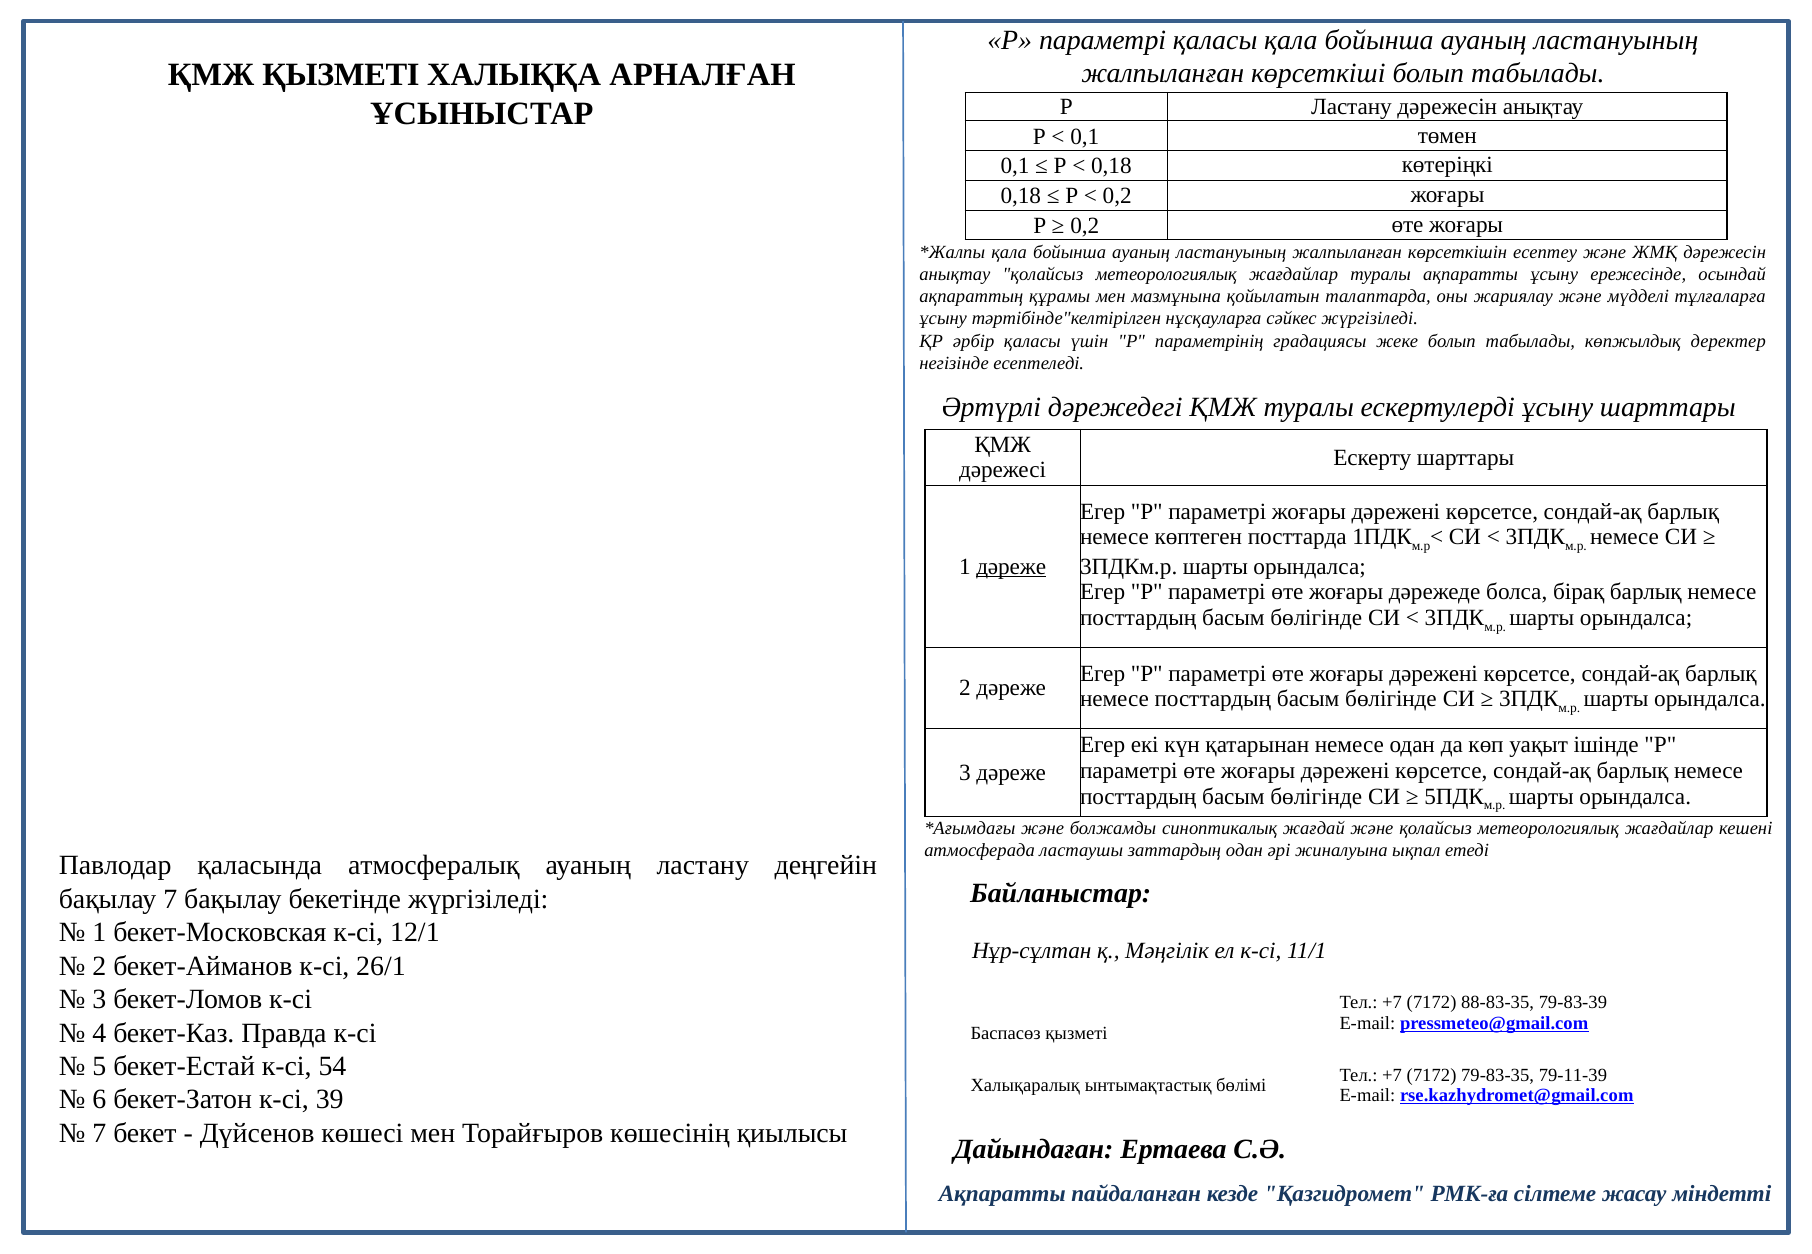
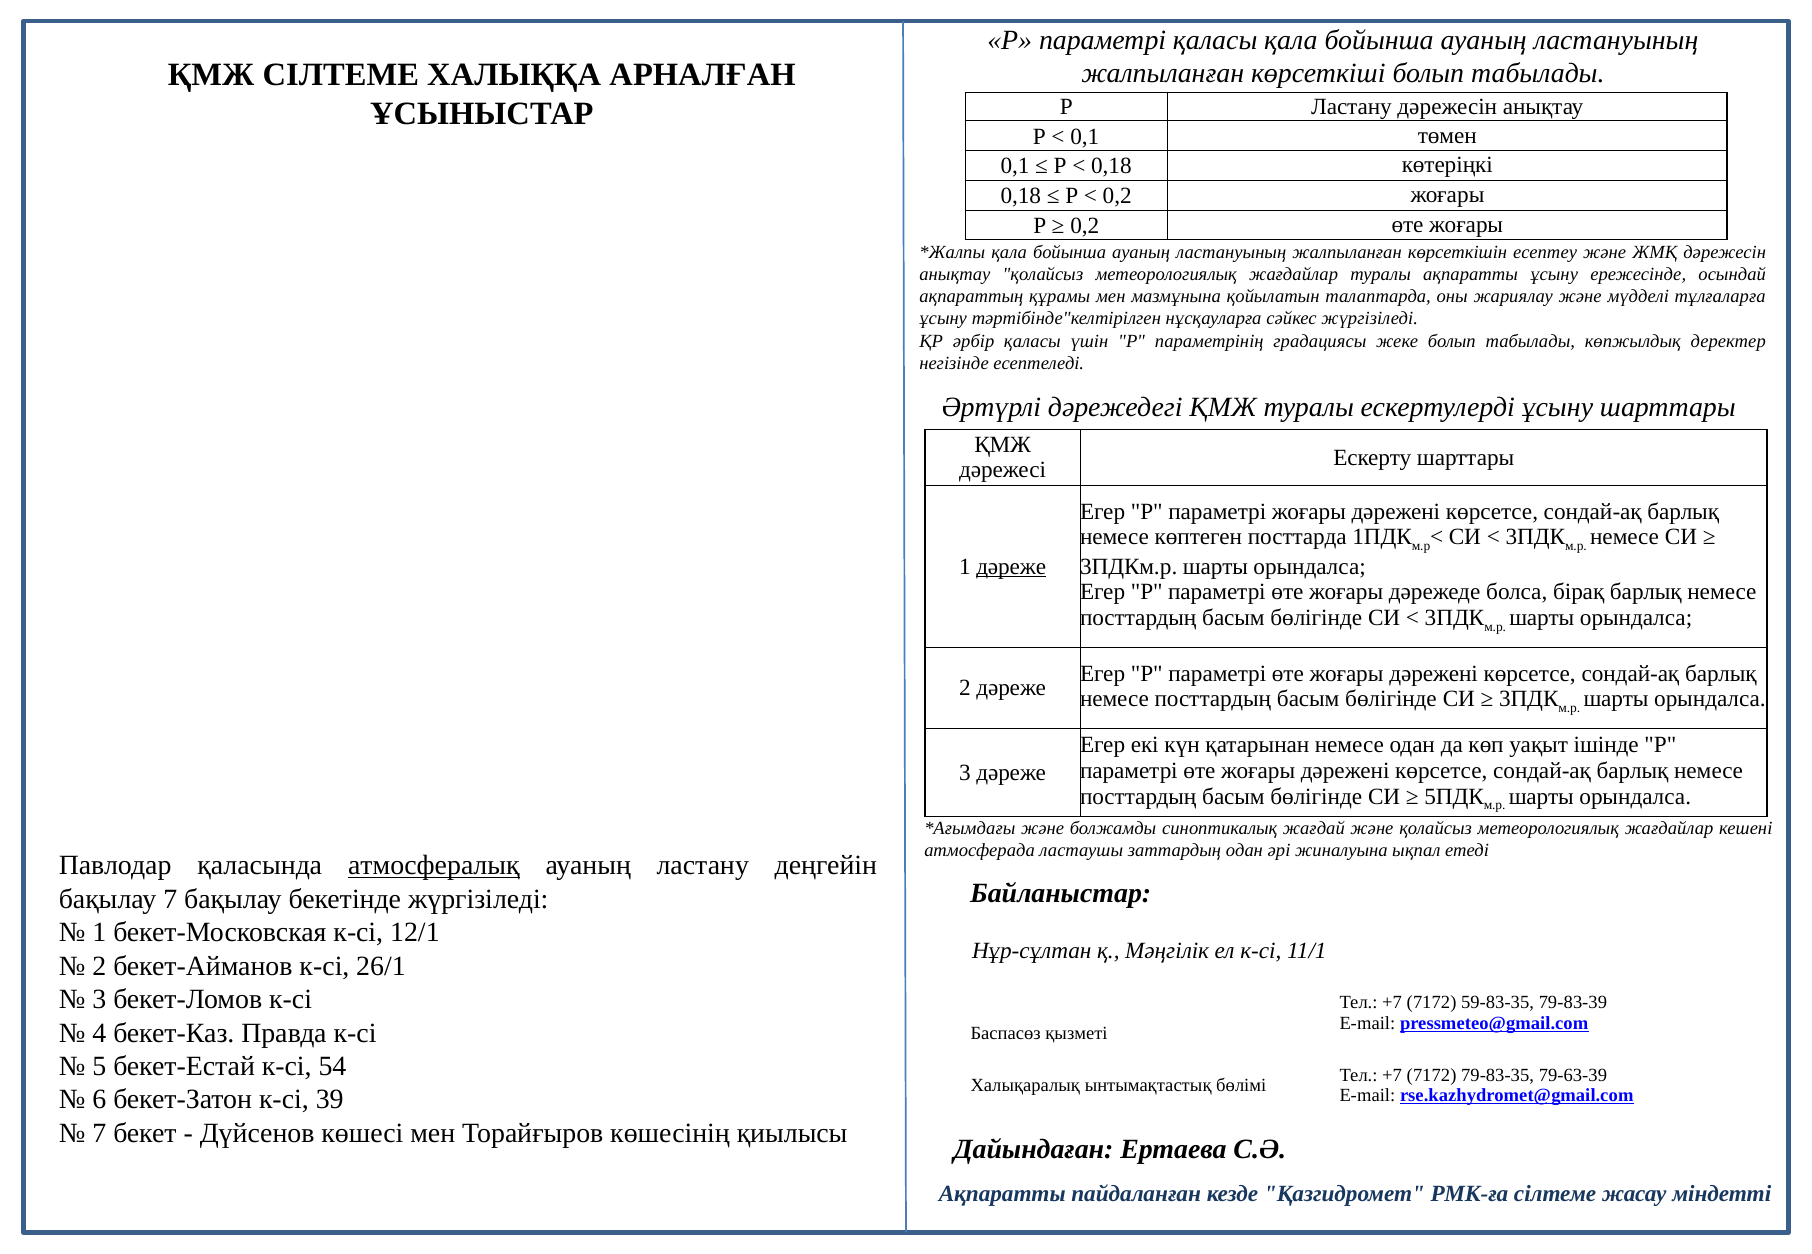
ҚМЖ ҚЫЗМЕТІ: ҚЫЗМЕТІ -> СІЛТЕМЕ
атмосфералық underline: none -> present
88-83-35: 88-83-35 -> 59-83-35
79-11-39: 79-11-39 -> 79-63-39
